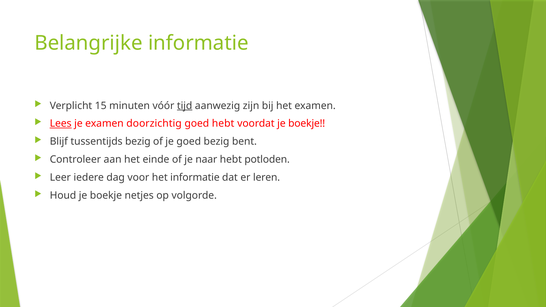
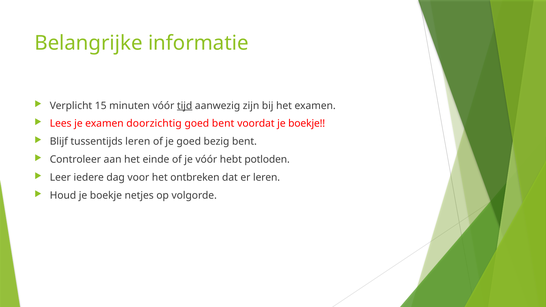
Lees underline: present -> none
goed hebt: hebt -> bent
tussentijds bezig: bezig -> leren
je naar: naar -> vóór
het informatie: informatie -> ontbreken
